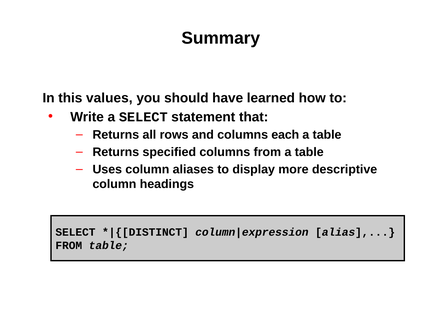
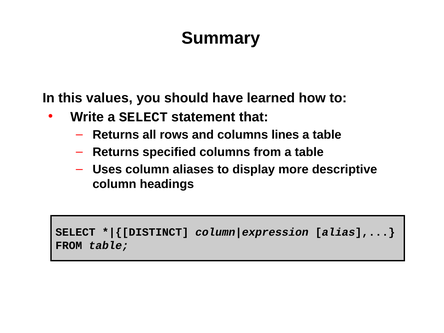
each: each -> lines
